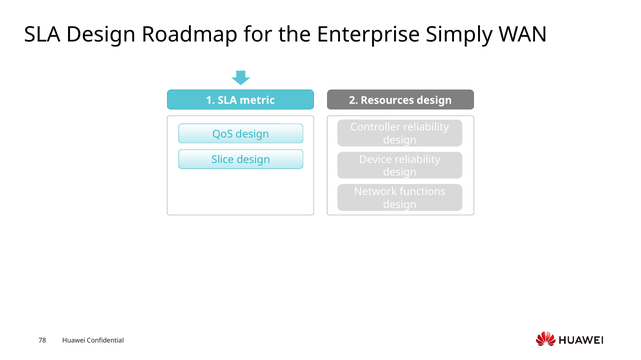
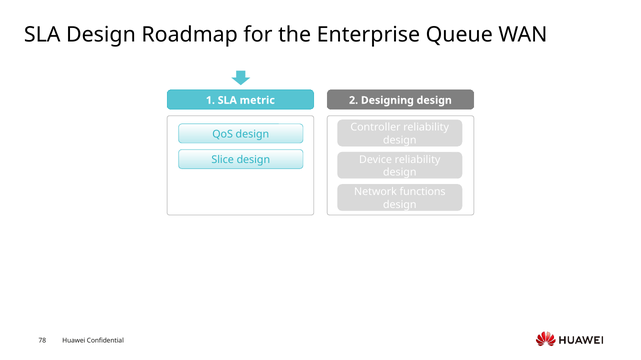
Simply: Simply -> Queue
Resources: Resources -> Designing
